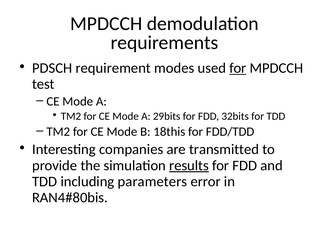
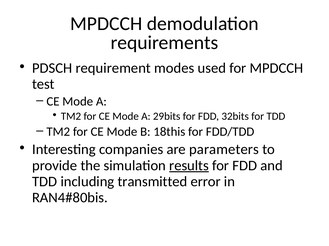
for at (238, 68) underline: present -> none
transmitted: transmitted -> parameters
parameters: parameters -> transmitted
